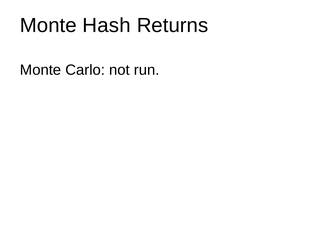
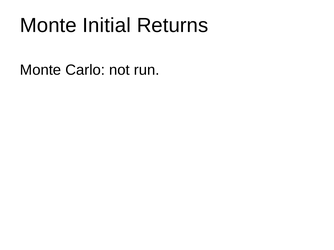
Hash: Hash -> Initial
